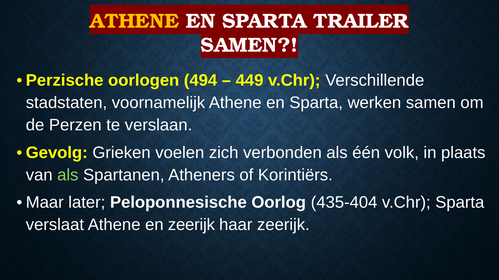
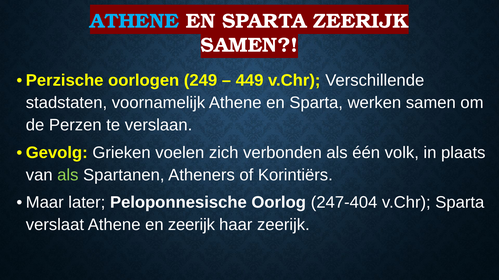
ATHENE at (134, 21) colour: yellow -> light blue
TRAILER at (361, 21): TRAILER -> ZEERIJK
494: 494 -> 249
435-404: 435-404 -> 247-404
